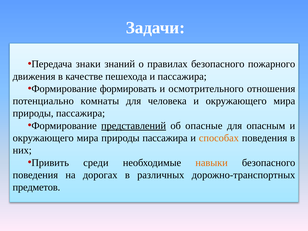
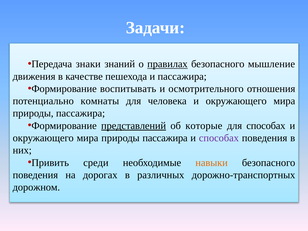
правилах underline: none -> present
пожарного: пожарного -> мышление
формировать: формировать -> воспитывать
опасные: опасные -> которые
для опасным: опасным -> способах
способах at (219, 138) colour: orange -> purple
предметов: предметов -> дорожном
